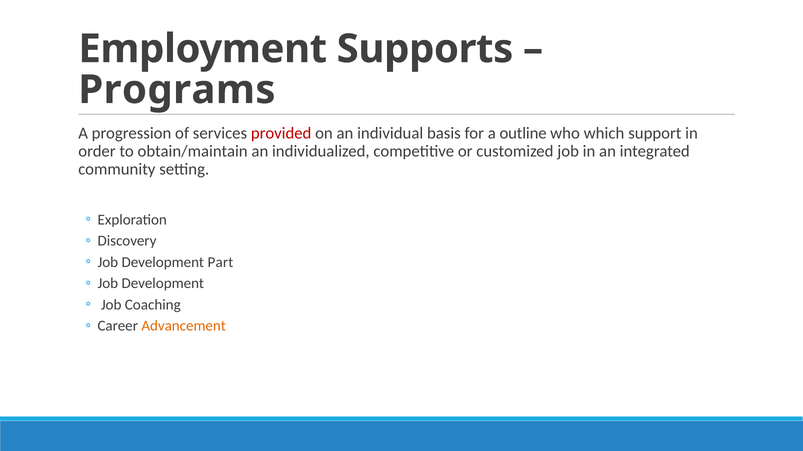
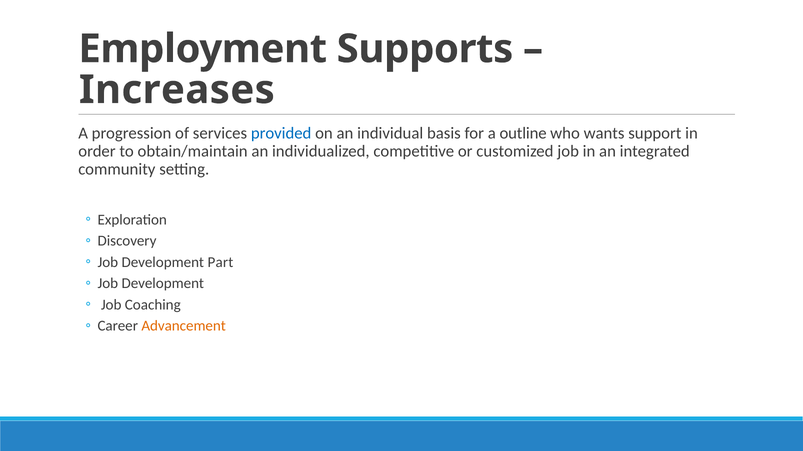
Programs: Programs -> Increases
provided colour: red -> blue
which: which -> wants
